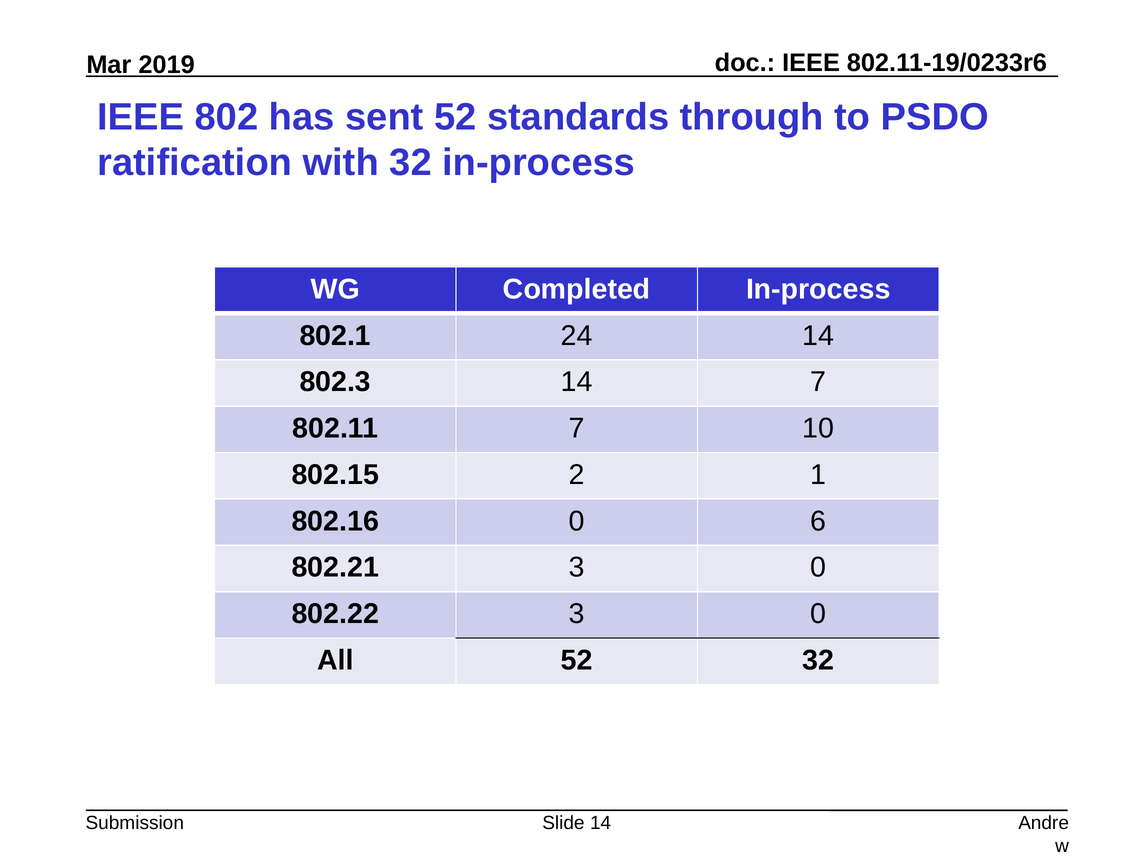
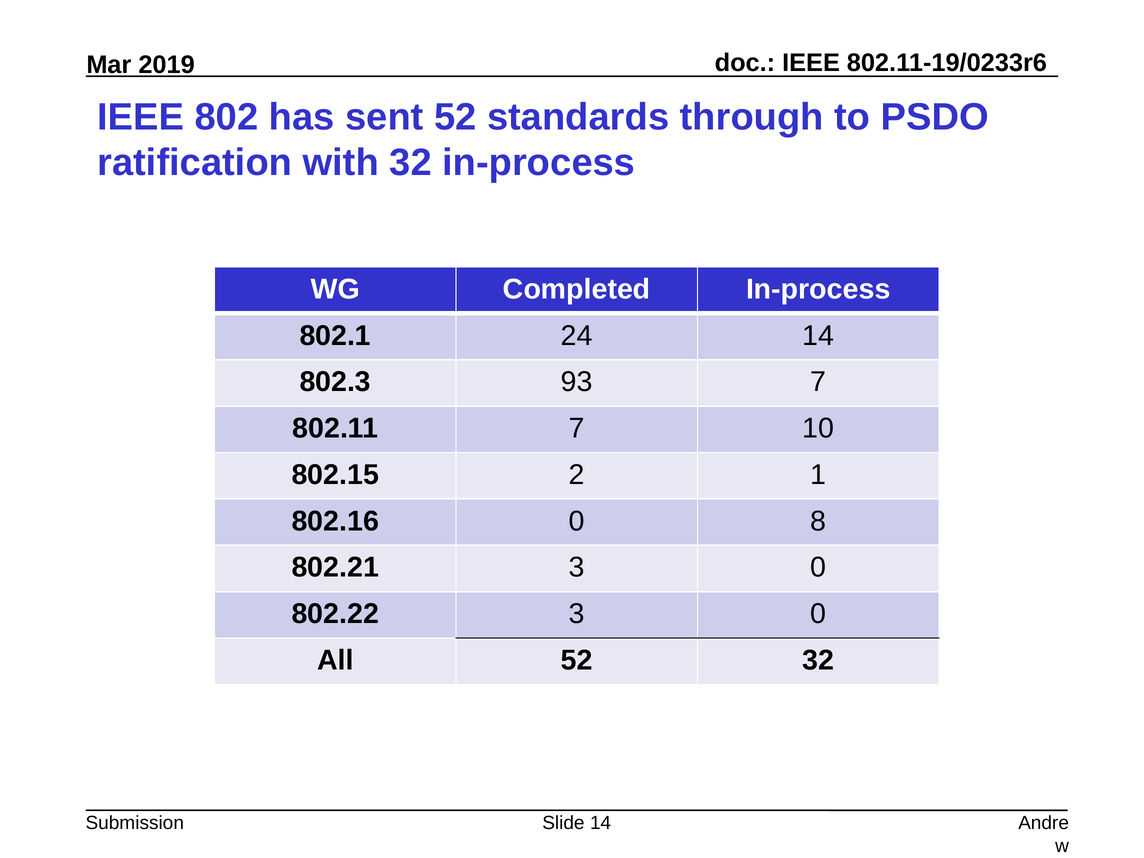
802.3 14: 14 -> 93
6: 6 -> 8
